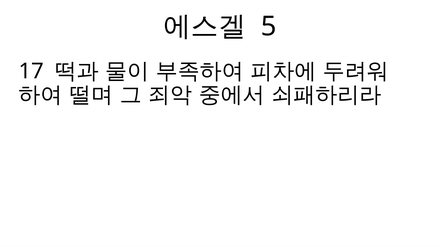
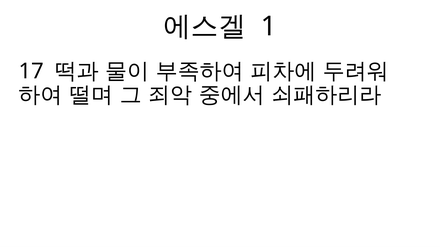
5: 5 -> 1
